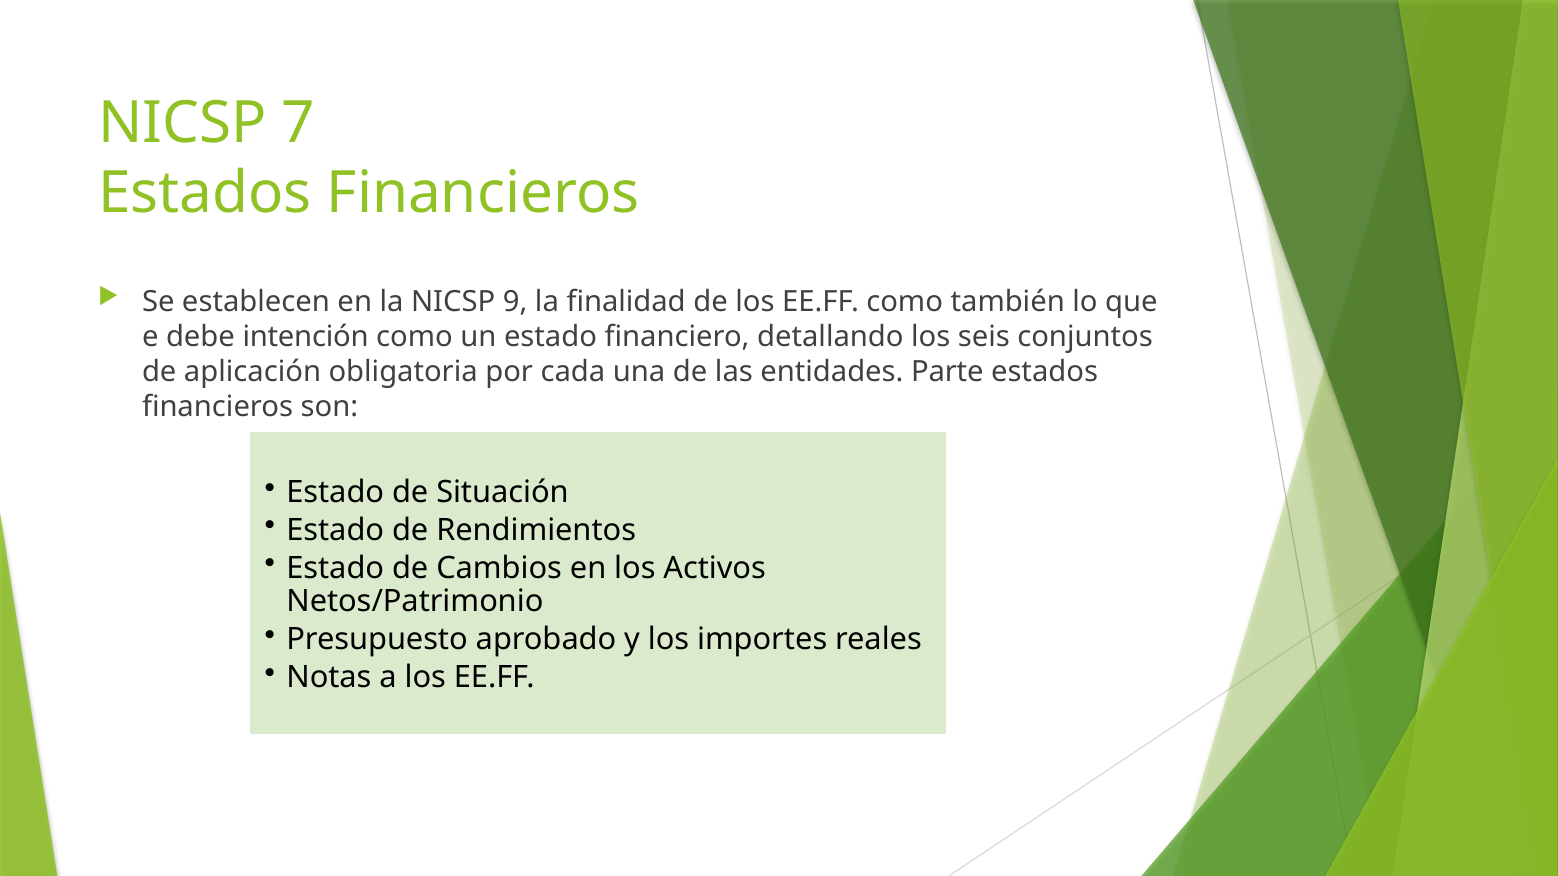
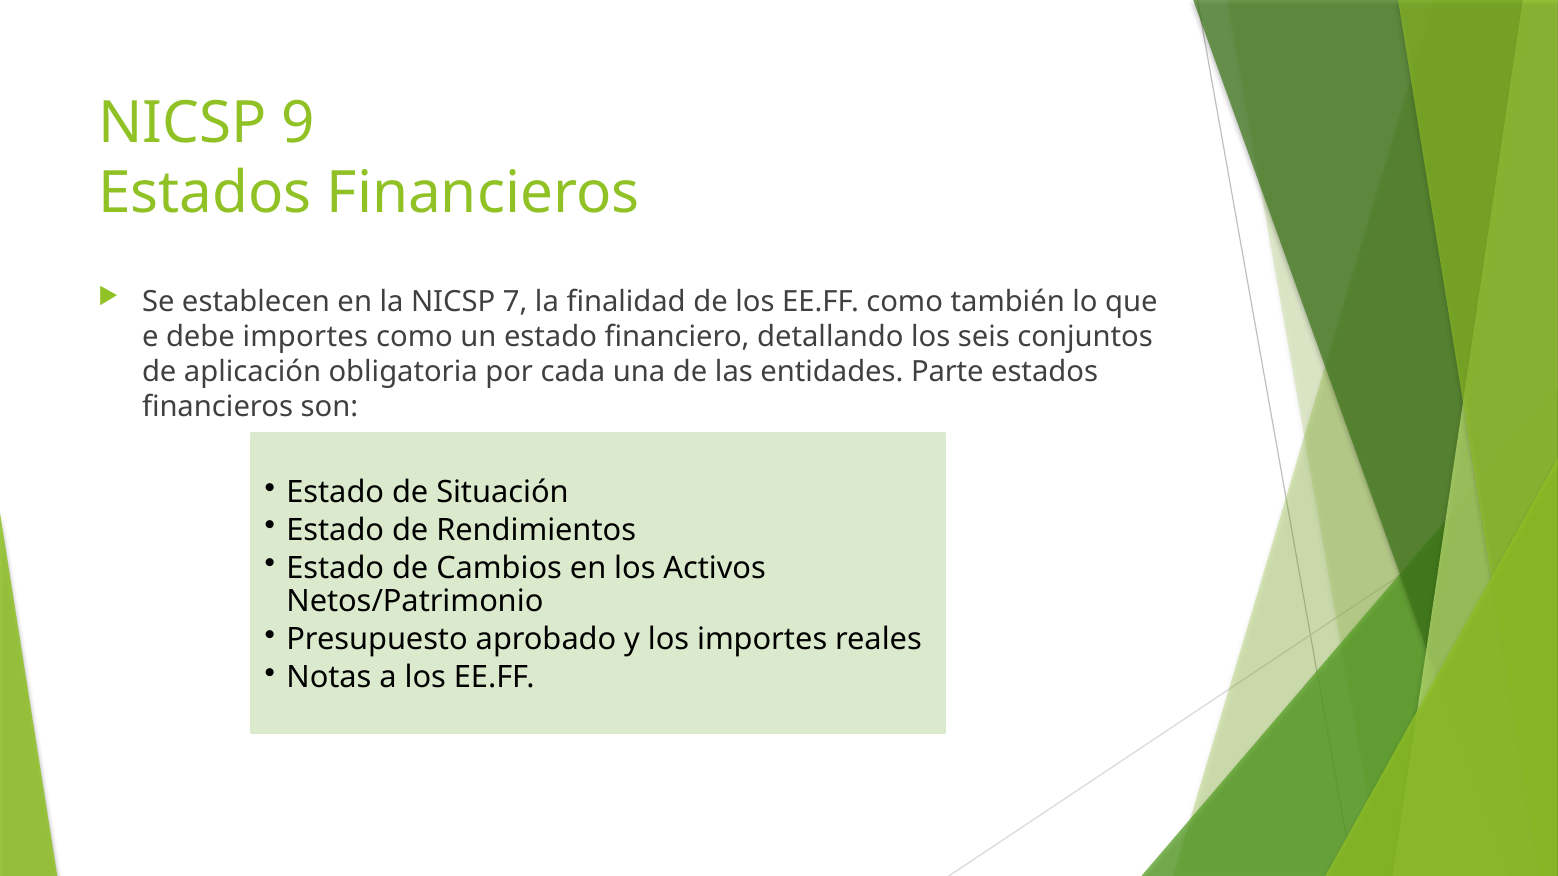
7: 7 -> 9
9: 9 -> 7
debe intención: intención -> importes
